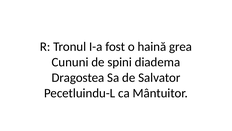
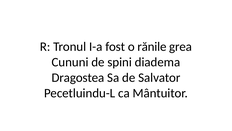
haină: haină -> rănile
